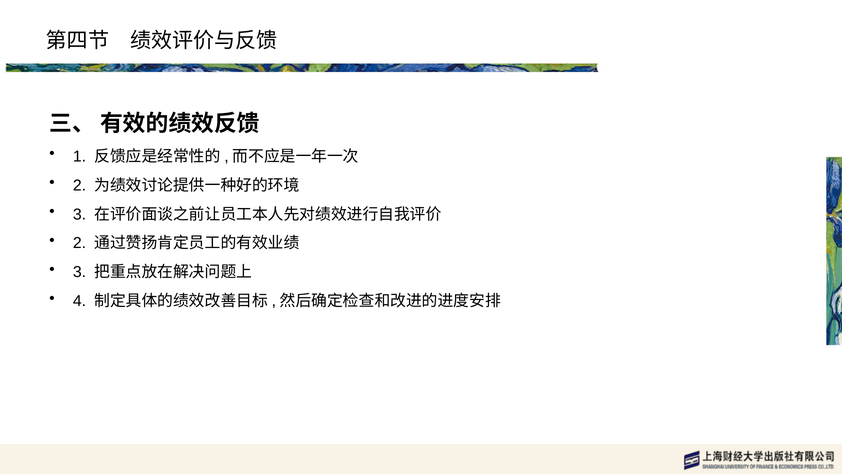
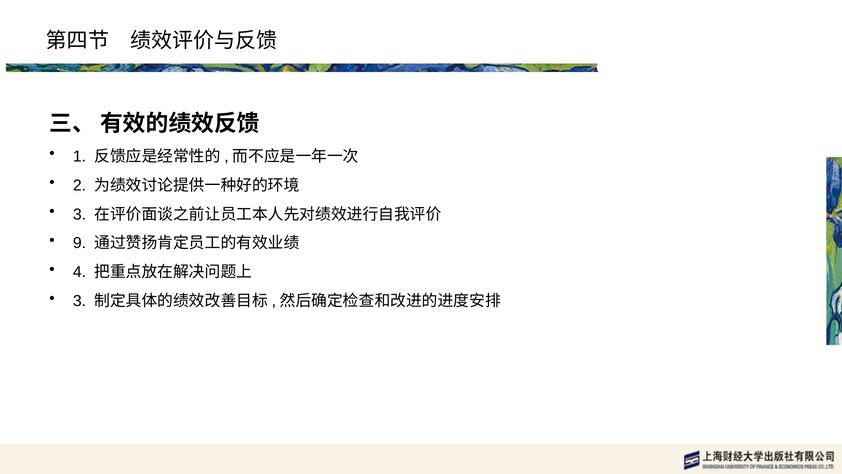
2 at (80, 243): 2 -> 9
3 at (80, 272): 3 -> 4
4 at (80, 301): 4 -> 3
